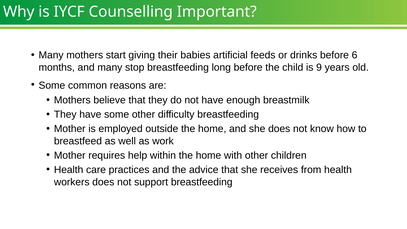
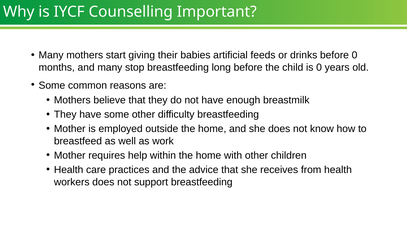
before 6: 6 -> 0
is 9: 9 -> 0
